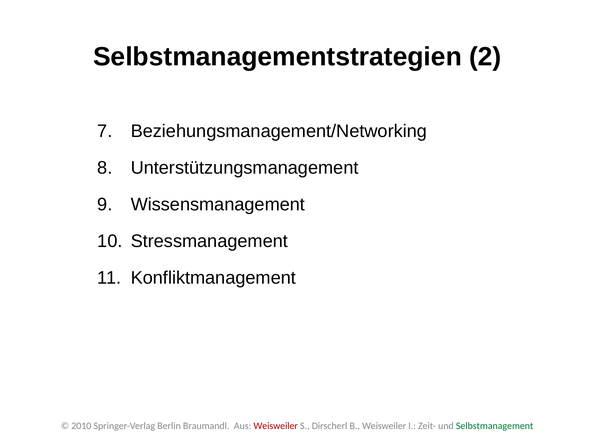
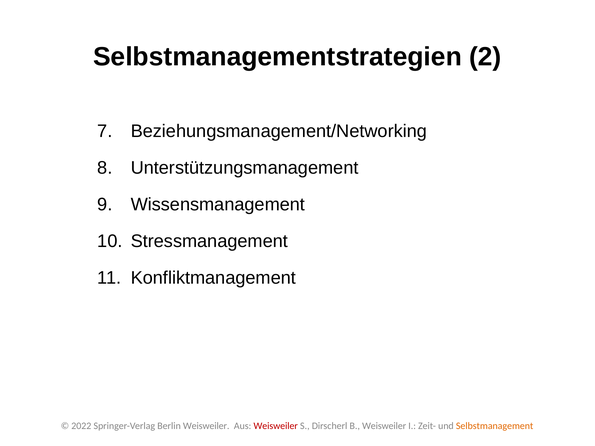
2010: 2010 -> 2022
Berlin Braumandl: Braumandl -> Weisweiler
Selbstmanagement colour: green -> orange
